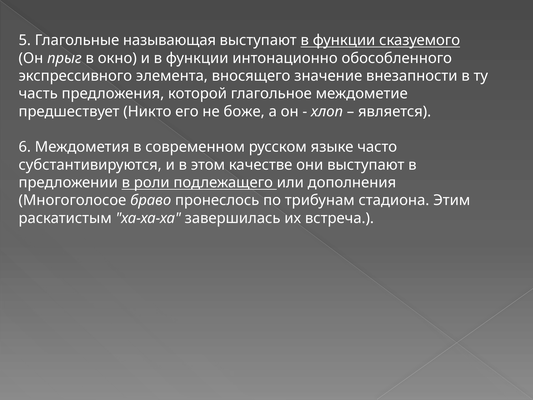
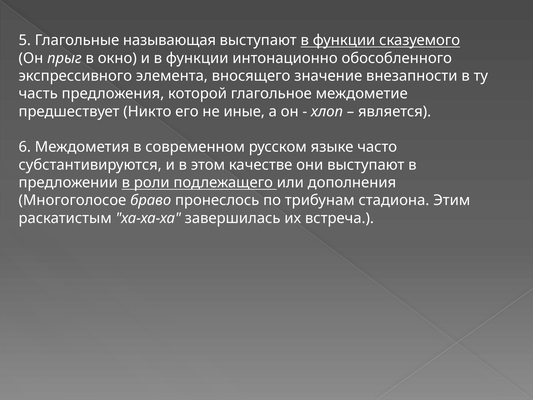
боже: боже -> иные
